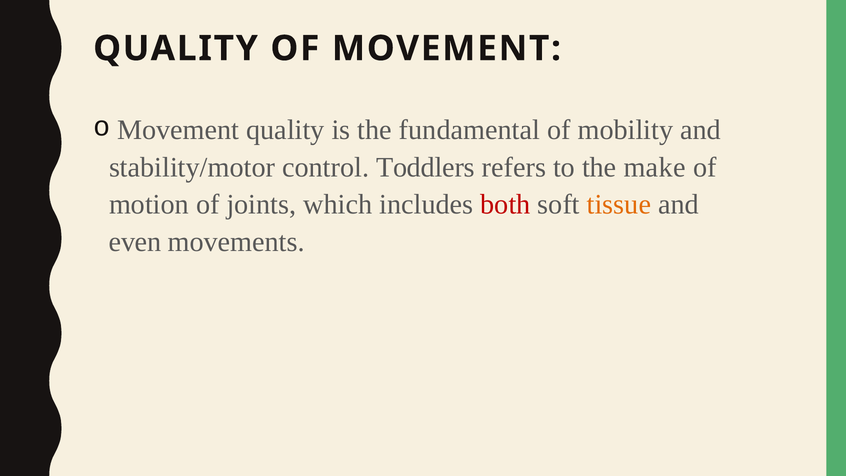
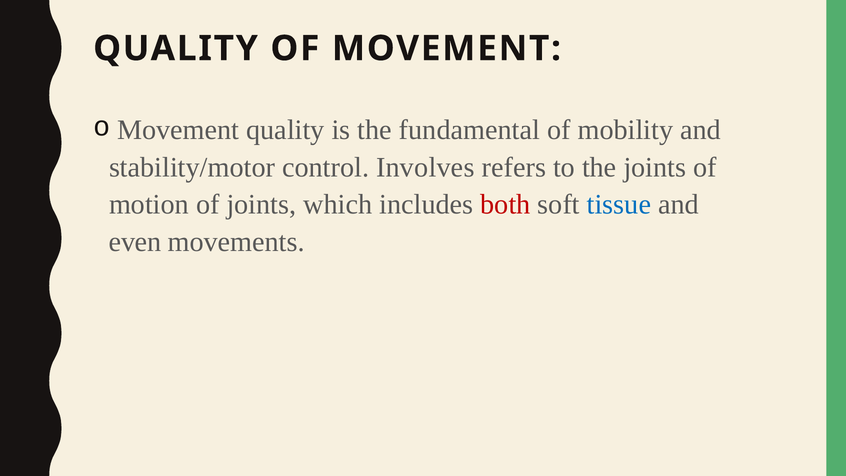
Toddlers: Toddlers -> Involves
the make: make -> joints
tissue colour: orange -> blue
